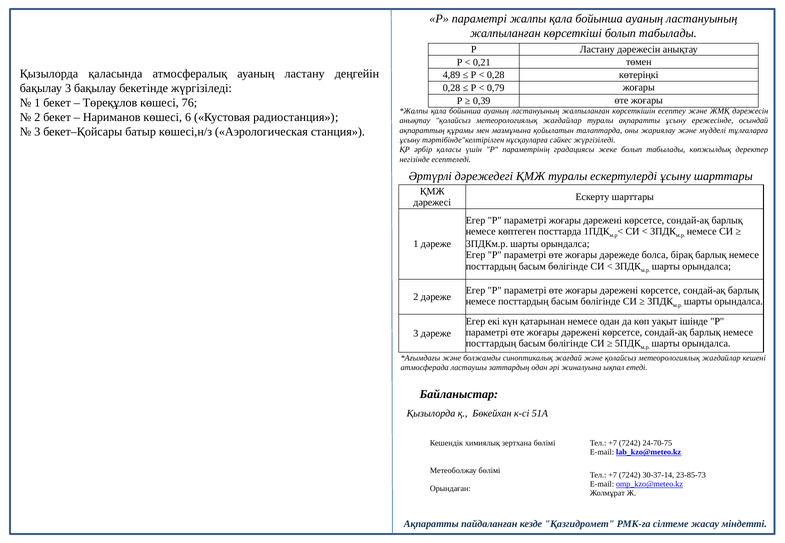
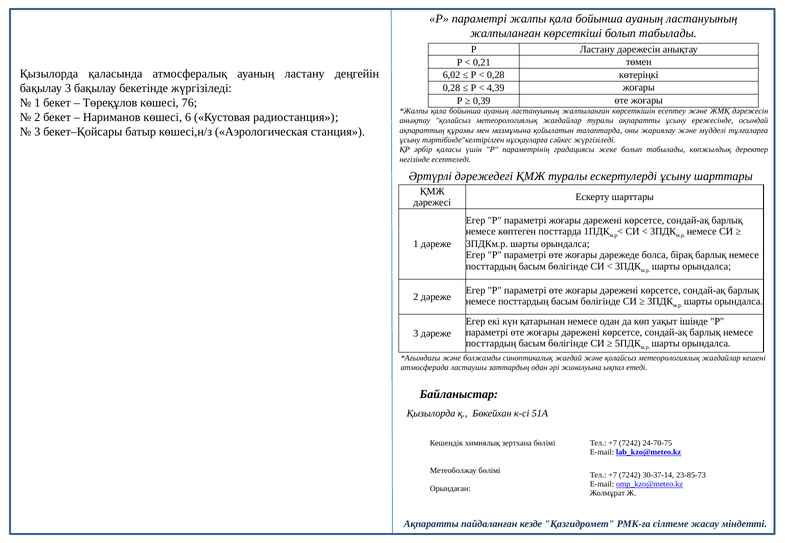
4,89: 4,89 -> 6,02
0,79: 0,79 -> 4,39
